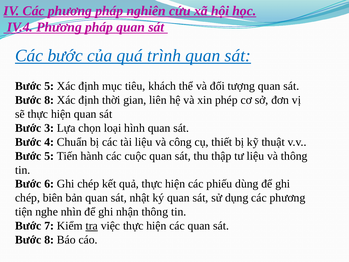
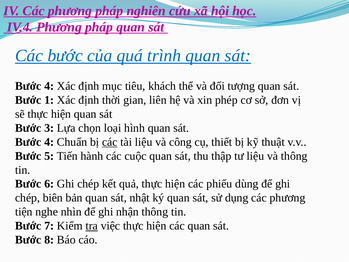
5 at (49, 86): 5 -> 4
8 at (49, 100): 8 -> 1
các at (110, 142) underline: none -> present
